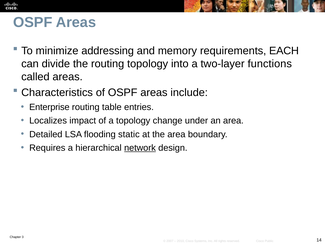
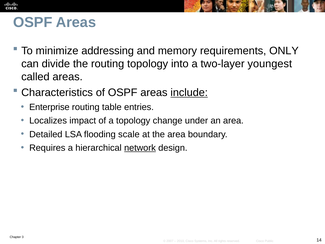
EACH: EACH -> ONLY
functions: functions -> youngest
include underline: none -> present
static: static -> scale
